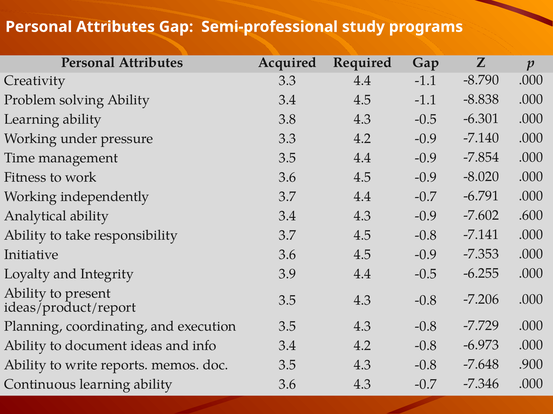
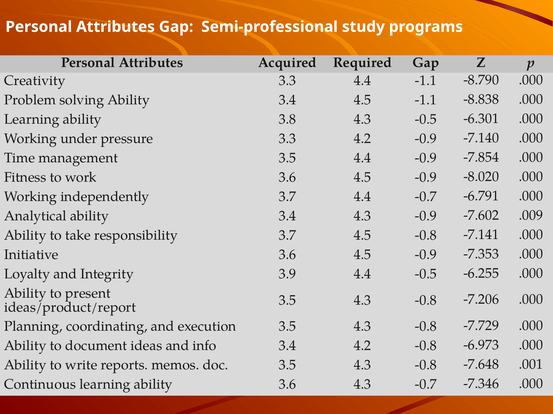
.600: .600 -> .009
.900: .900 -> .001
